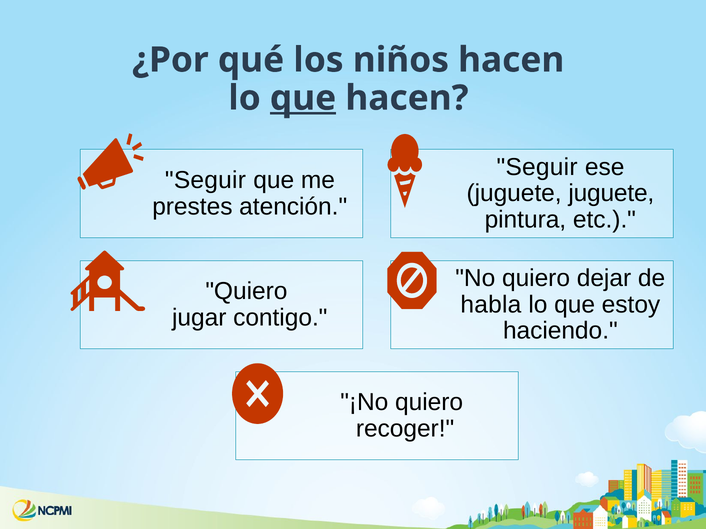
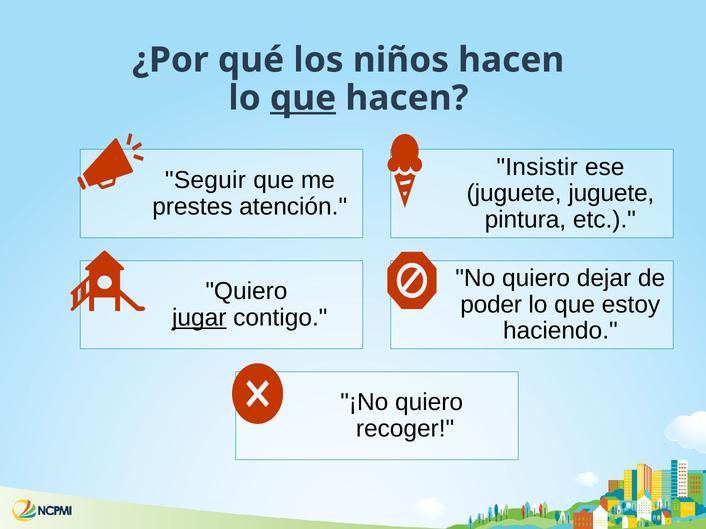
Seguir at (537, 167): Seguir -> Insistir
habla: habla -> poder
jugar underline: none -> present
